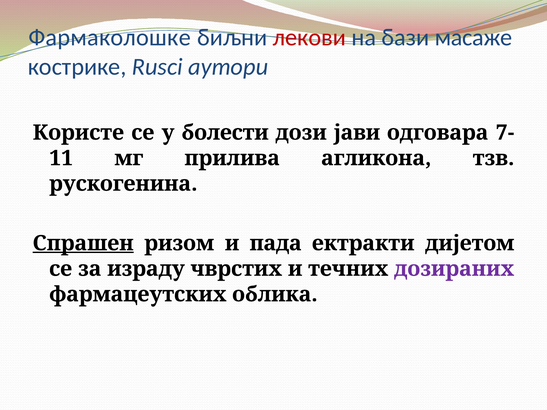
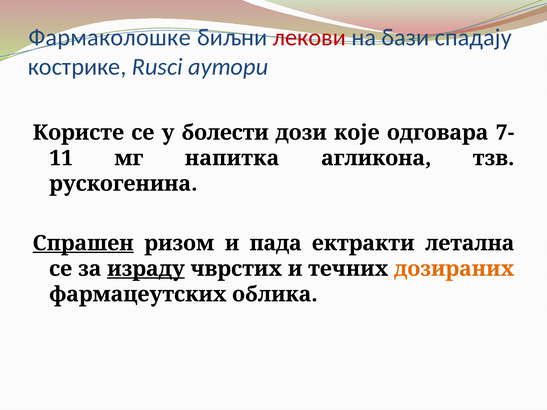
масаже: масаже -> спадају
јави: јави -> које
прилива: прилива -> напитка
дијетом: дијетом -> летална
израду underline: none -> present
дозираних colour: purple -> orange
